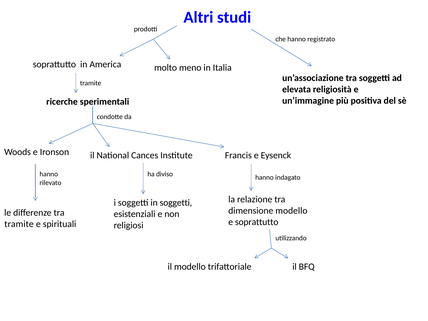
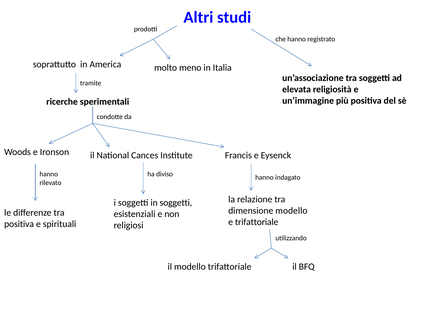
e soprattutto: soprattutto -> trifattoriale
tramite at (19, 224): tramite -> positiva
